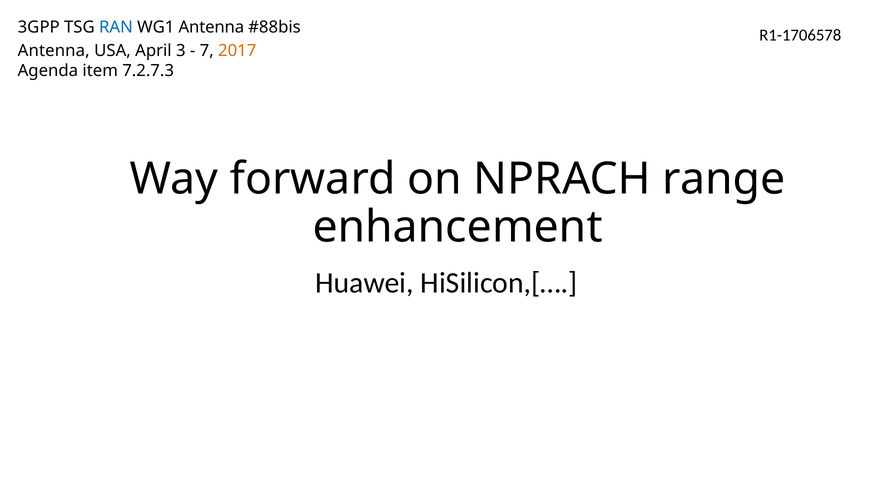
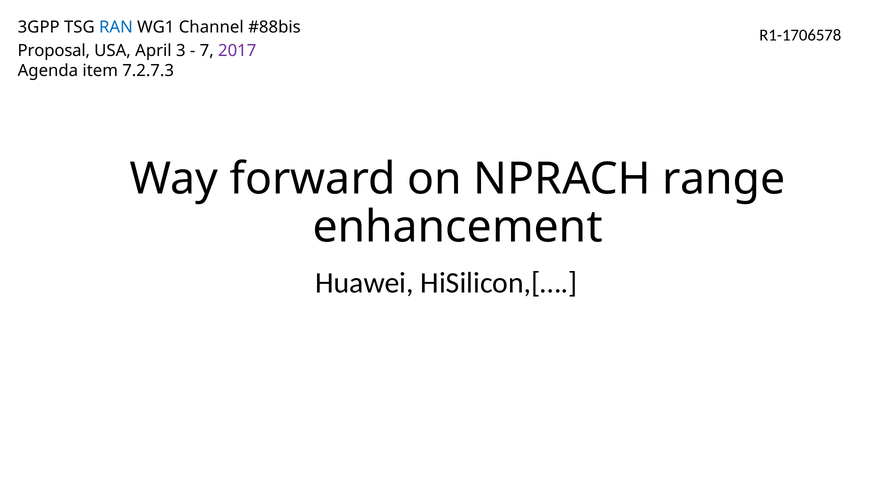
WG1 Antenna: Antenna -> Channel
Antenna at (54, 51): Antenna -> Proposal
2017 colour: orange -> purple
